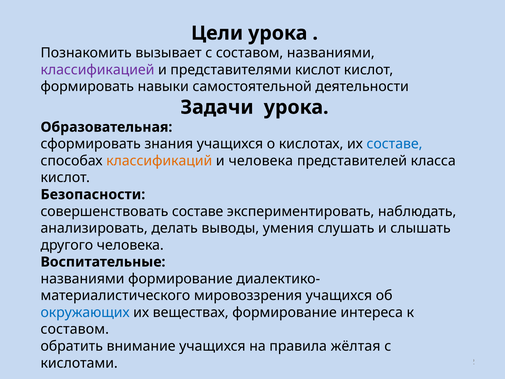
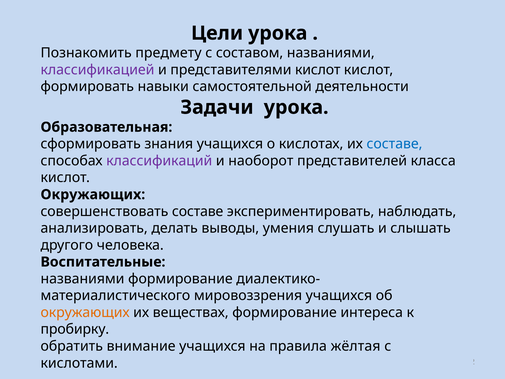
вызывает: вызывает -> предмету
классификаций colour: orange -> purple
и человека: человека -> наоборот
Безопасности at (93, 194): Безопасности -> Окружающих
окружающих at (85, 312) colour: blue -> orange
составом at (75, 329): составом -> пробирку
